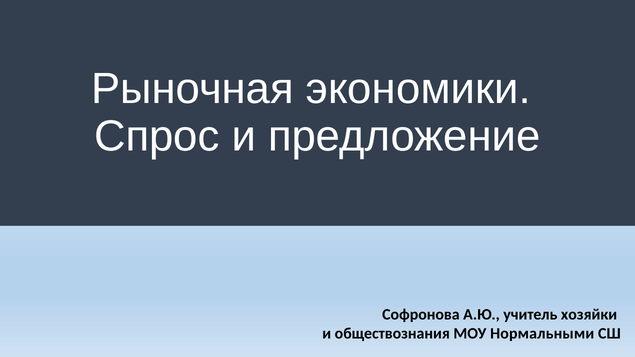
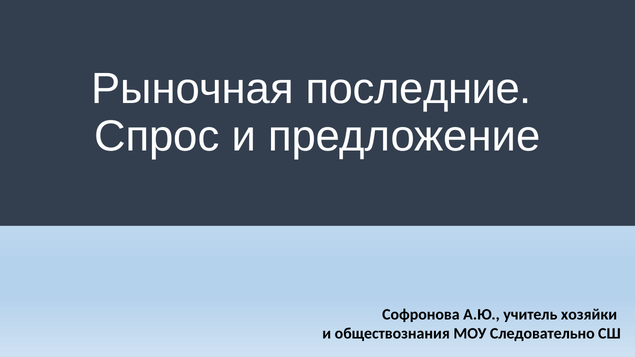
экономики: экономики -> последние
Нормальными: Нормальными -> Следовательно
